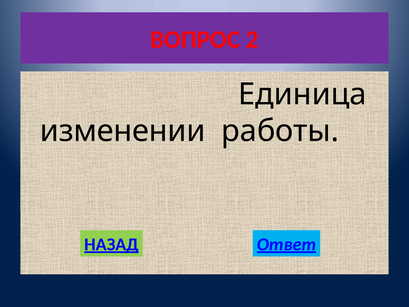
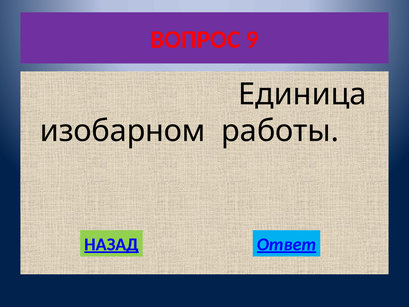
2: 2 -> 9
изменении: изменении -> изобарном
